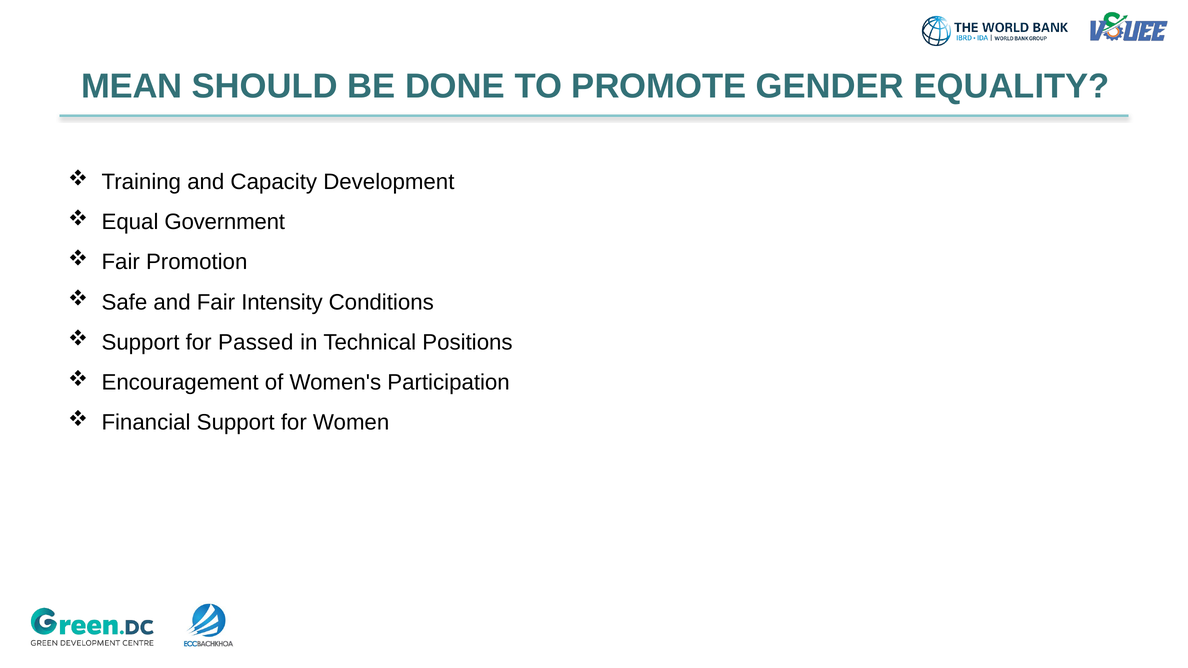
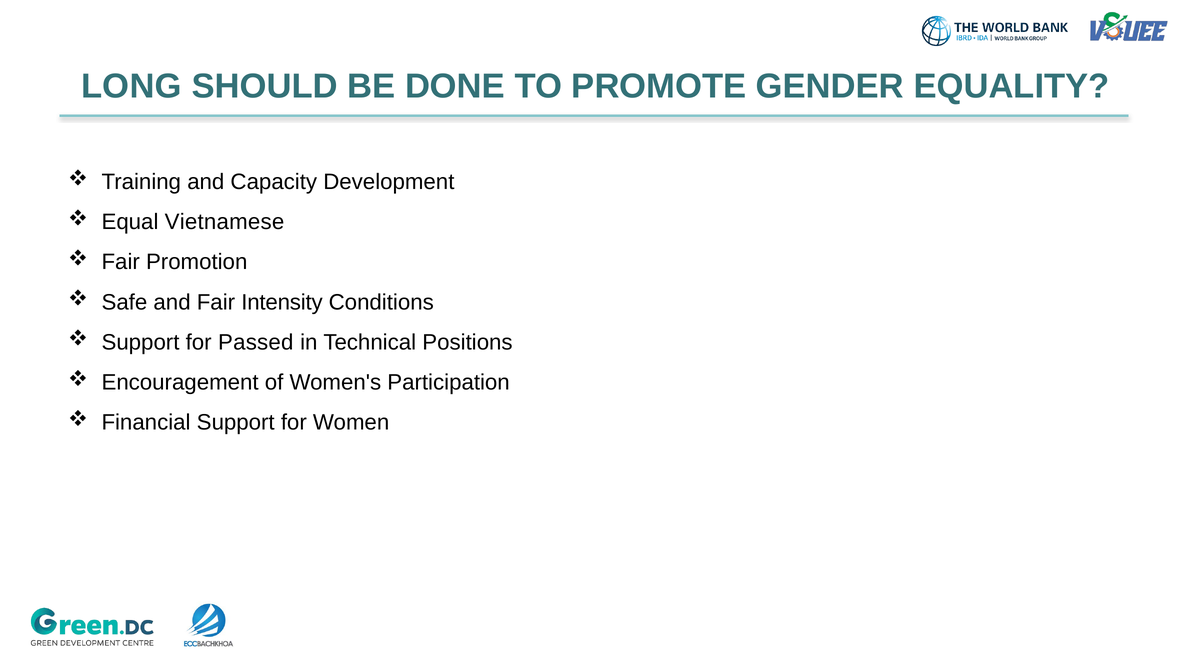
MEAN: MEAN -> LONG
Government: Government -> Vietnamese
